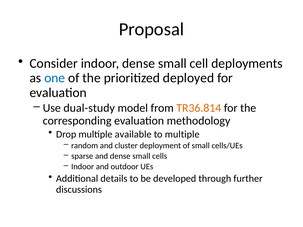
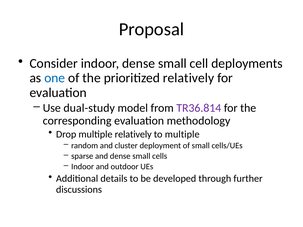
prioritized deployed: deployed -> relatively
TR36.814 colour: orange -> purple
multiple available: available -> relatively
